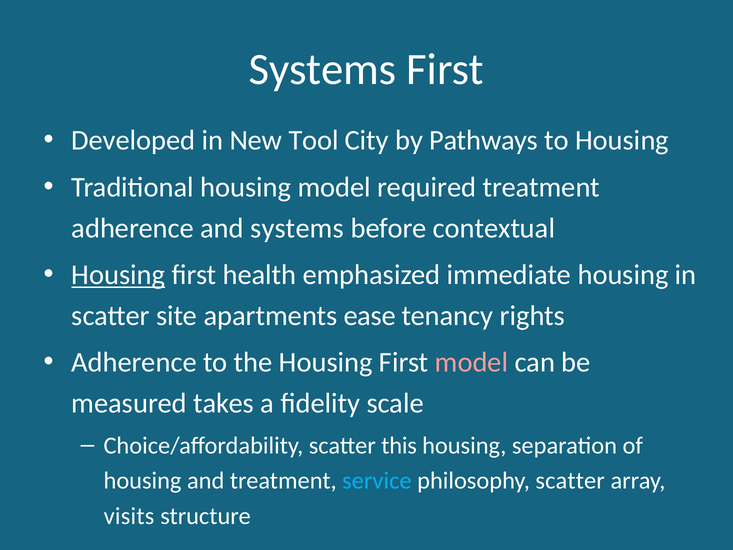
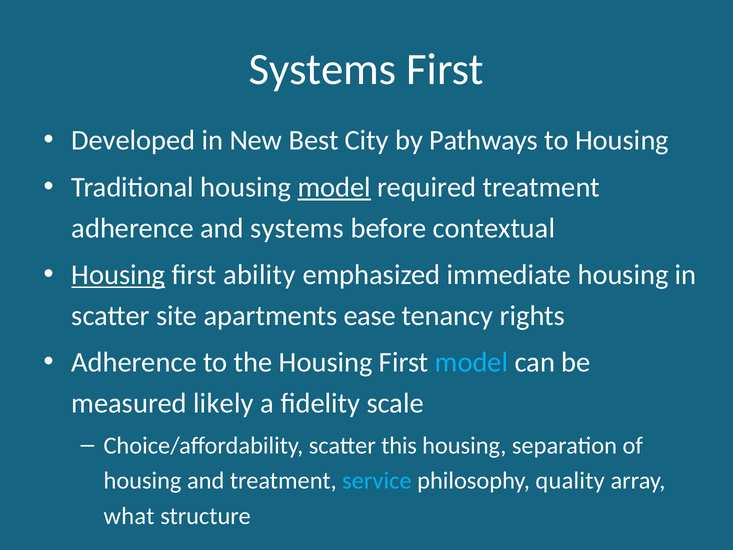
Tool: Tool -> Best
model at (334, 187) underline: none -> present
health: health -> ability
model at (471, 362) colour: pink -> light blue
takes: takes -> likely
philosophy scatter: scatter -> quality
visits: visits -> what
